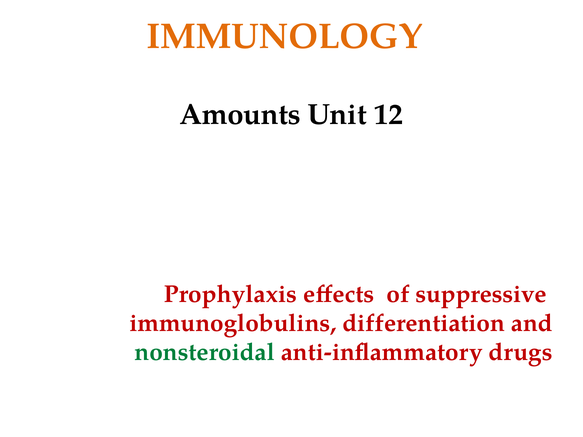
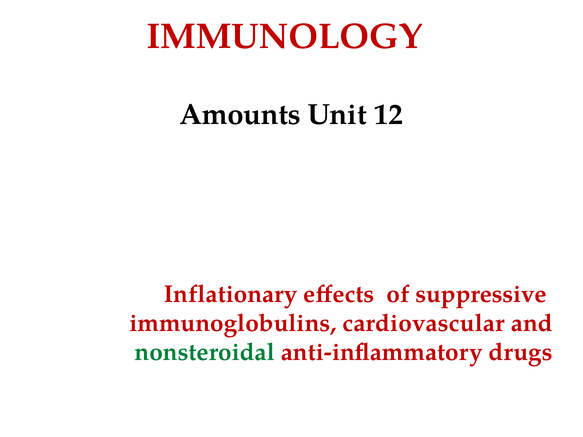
IMMUNOLOGY colour: orange -> red
Prophylaxis: Prophylaxis -> Inflationary
differentiation: differentiation -> cardiovascular
